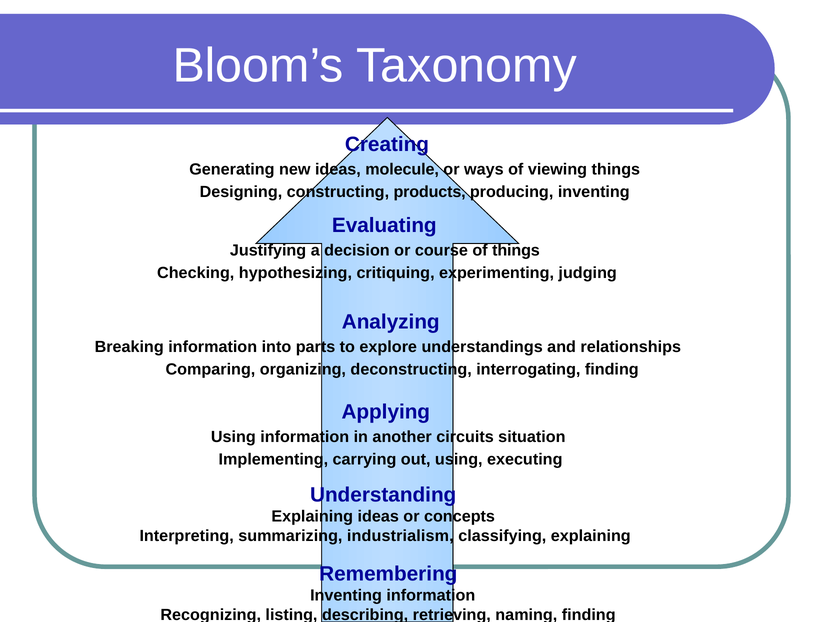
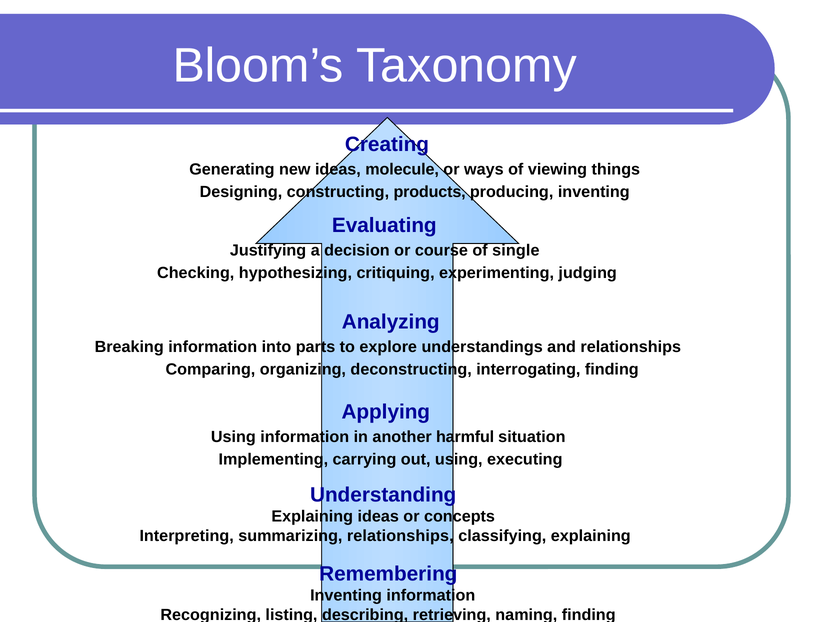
of things: things -> single
circuits: circuits -> harmful
summarizing industrialism: industrialism -> relationships
